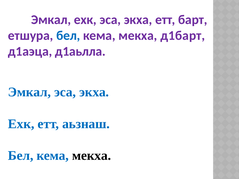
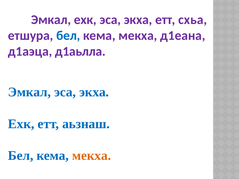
барт: барт -> схьа
д1барт: д1барт -> д1еана
мекха at (92, 156) colour: black -> orange
